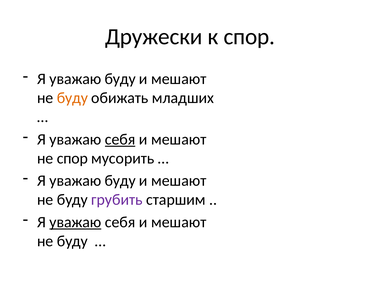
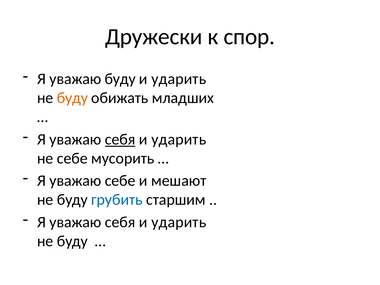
мешают at (179, 79): мешают -> ударить
мешают at (179, 139): мешают -> ударить
не спор: спор -> себе
буду at (120, 181): буду -> себе
грубить colour: purple -> blue
уважаю at (75, 222) underline: present -> none
мешают at (179, 222): мешают -> ударить
